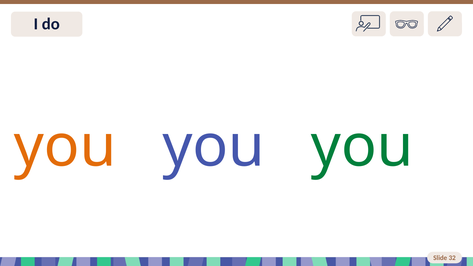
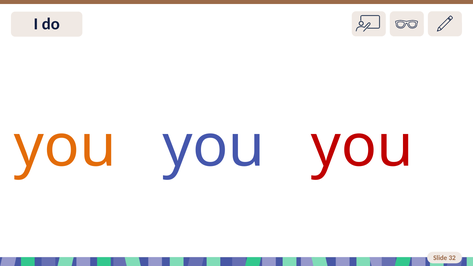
you at (362, 146) colour: green -> red
